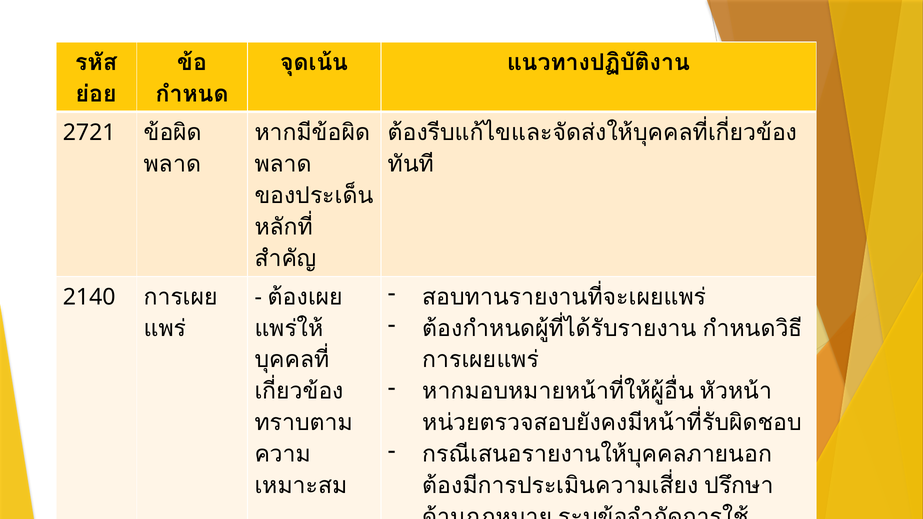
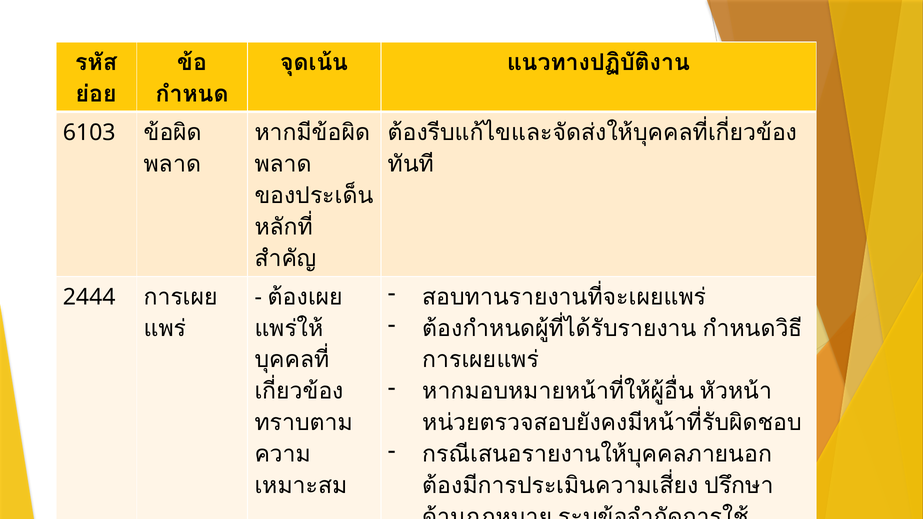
2721: 2721 -> 6103
2140: 2140 -> 2444
